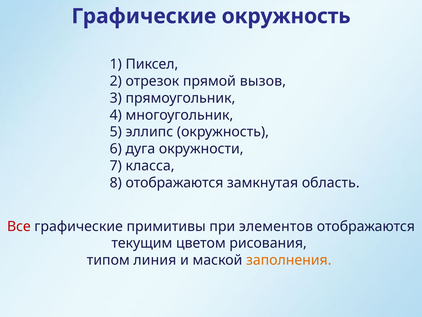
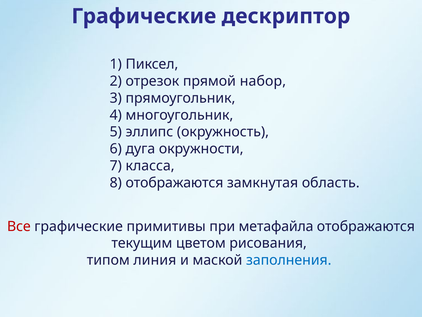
Графические окружность: окружность -> дескриптор
вызов: вызов -> набор
элементов: элементов -> метафайла
заполнения colour: orange -> blue
